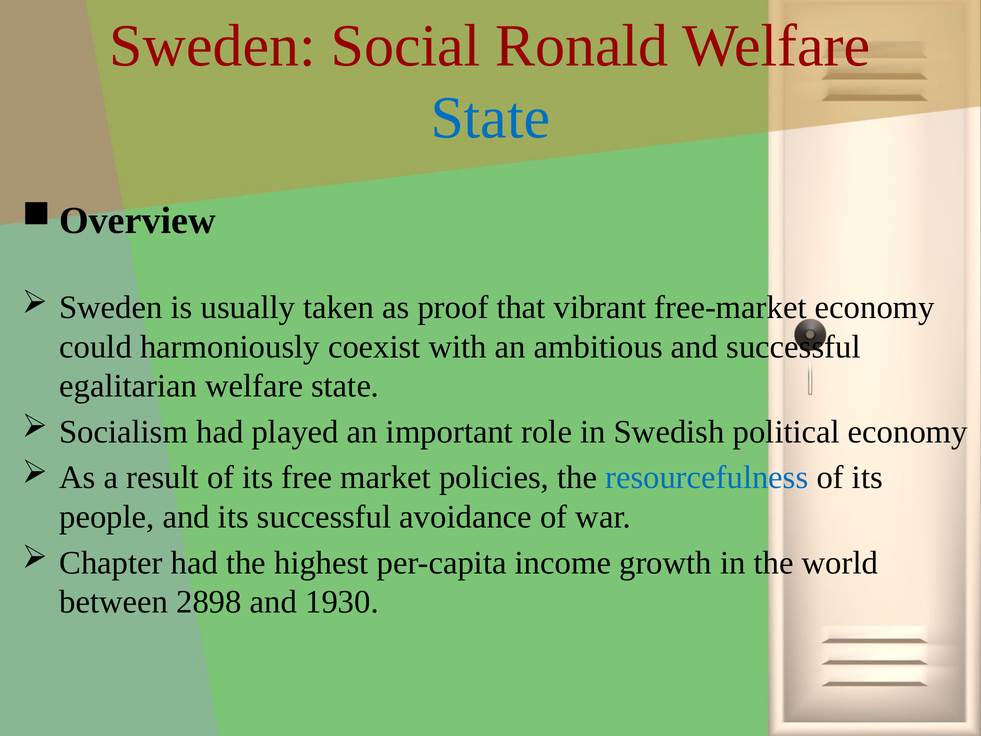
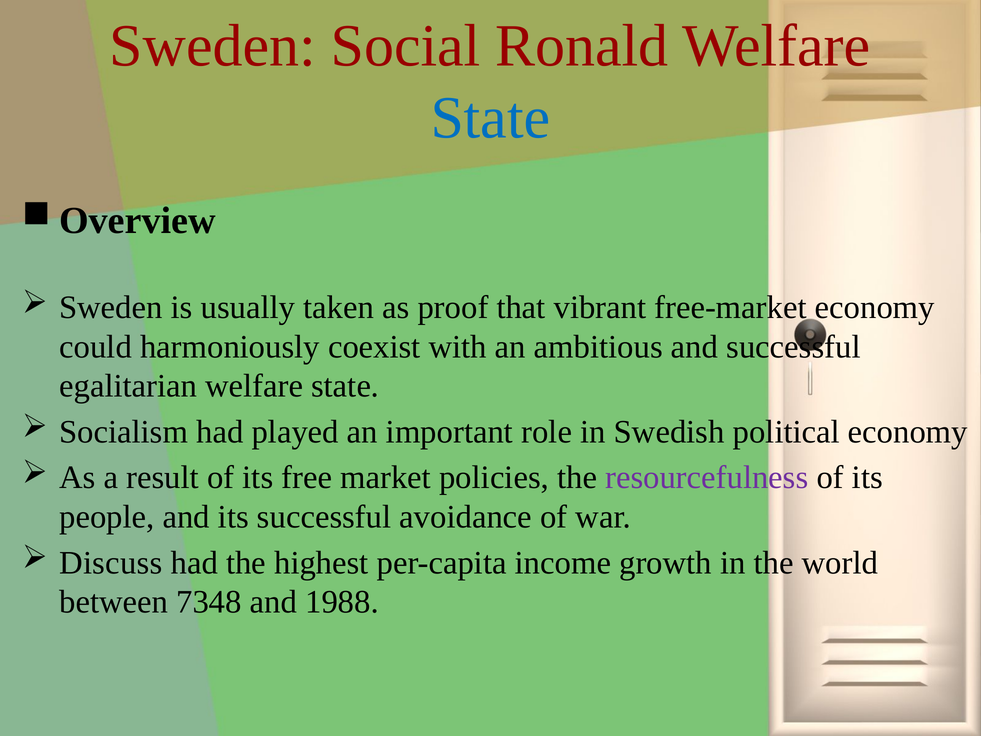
resourcefulness colour: blue -> purple
Chapter: Chapter -> Discuss
2898: 2898 -> 7348
1930: 1930 -> 1988
